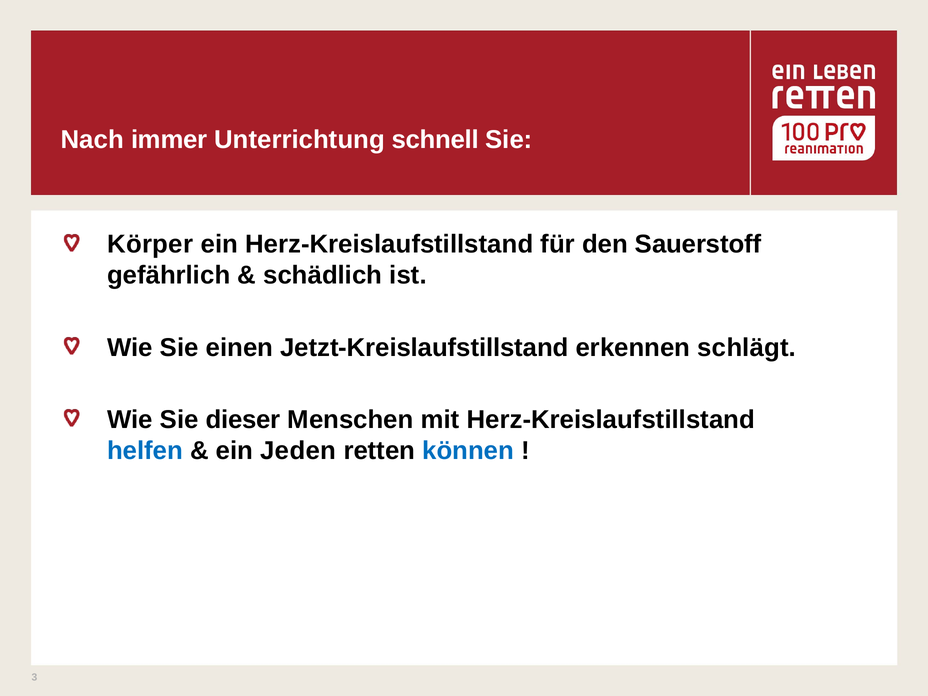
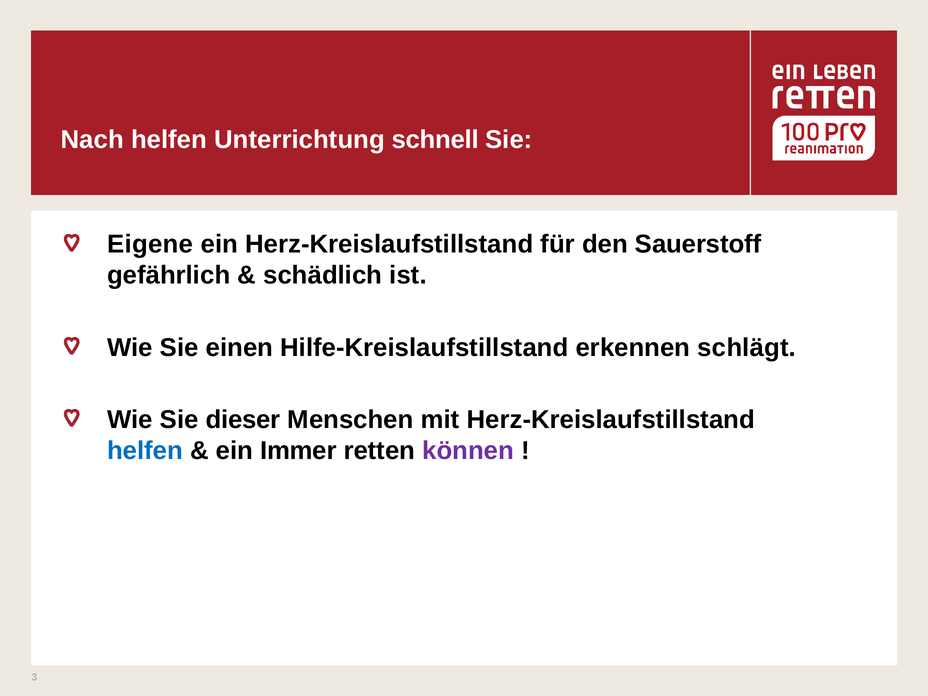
Nach immer: immer -> helfen
Körper: Körper -> Eigene
Jetzt-Kreislaufstillstand: Jetzt-Kreislaufstillstand -> Hilfe-Kreislaufstillstand
Jeden: Jeden -> Immer
können colour: blue -> purple
